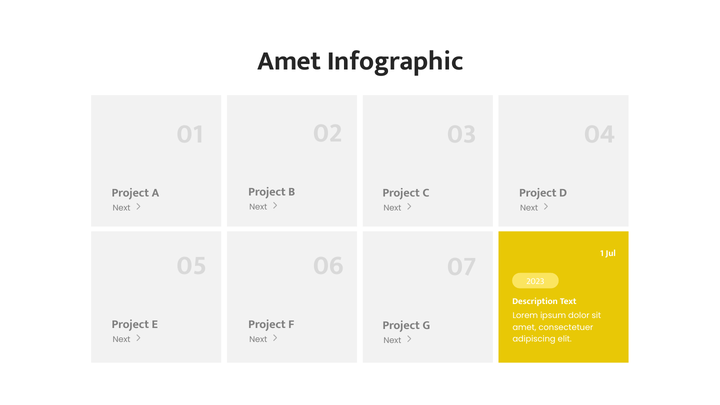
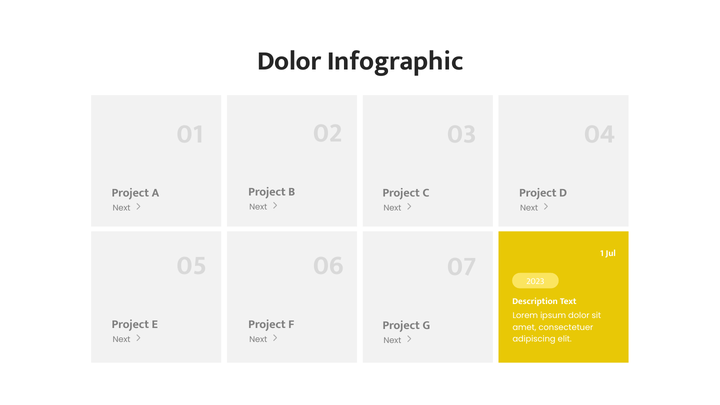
Amet at (289, 61): Amet -> Dolor
